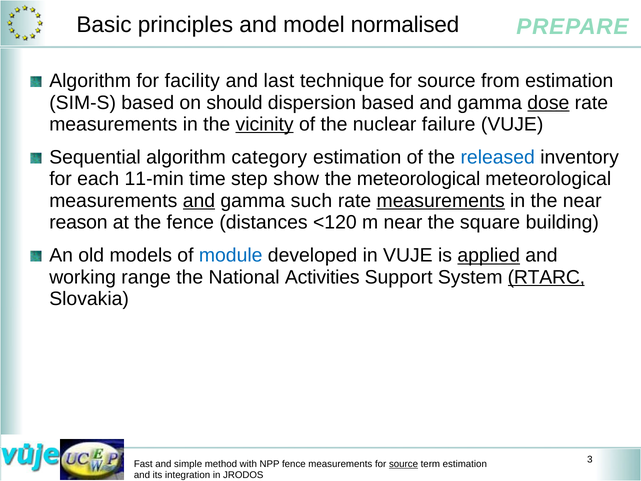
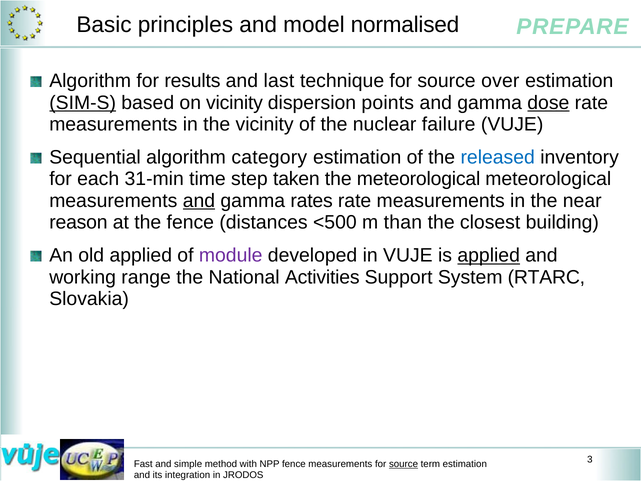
facility: facility -> results
from: from -> over
SIM-S underline: none -> present
on should: should -> vicinity
dispersion based: based -> points
vicinity at (265, 124) underline: present -> none
11-min: 11-min -> 31-min
show: show -> taken
such: such -> rates
measurements at (441, 201) underline: present -> none
<120: <120 -> <500
m near: near -> than
square: square -> closest
old models: models -> applied
module colour: blue -> purple
RTARC underline: present -> none
